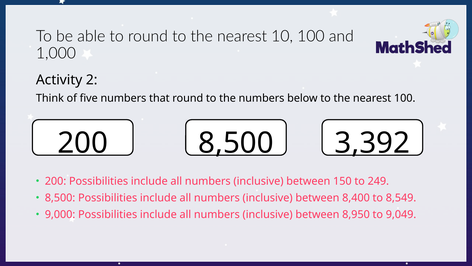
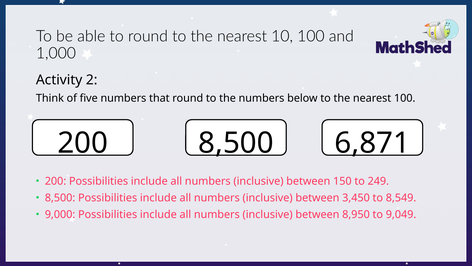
3,392: 3,392 -> 6,871
8,400: 8,400 -> 3,450
